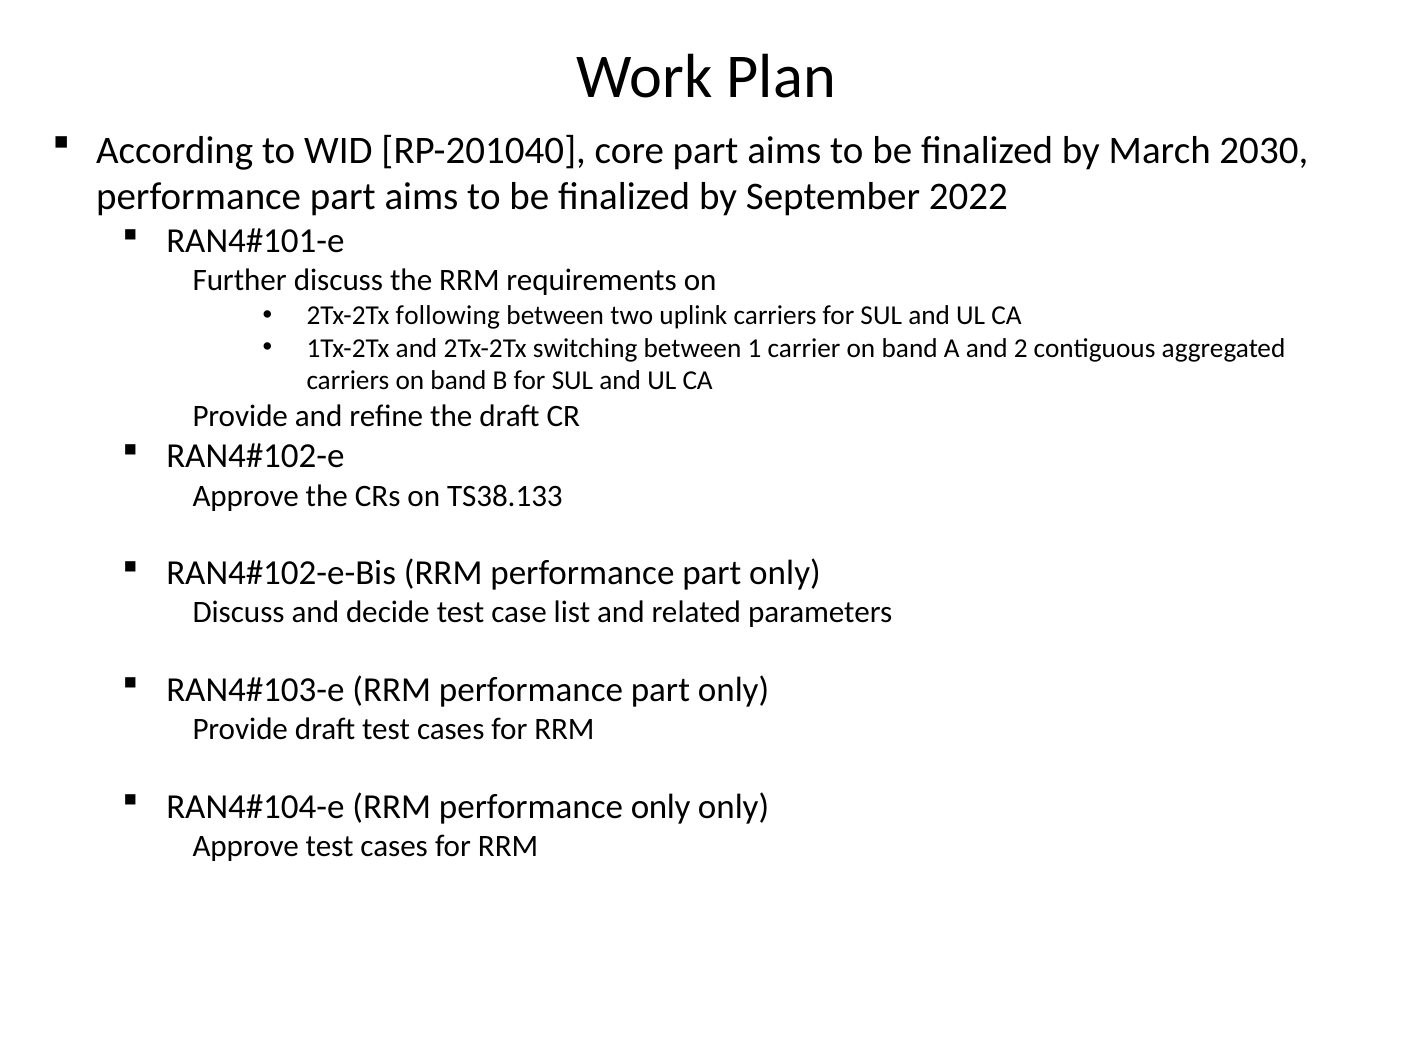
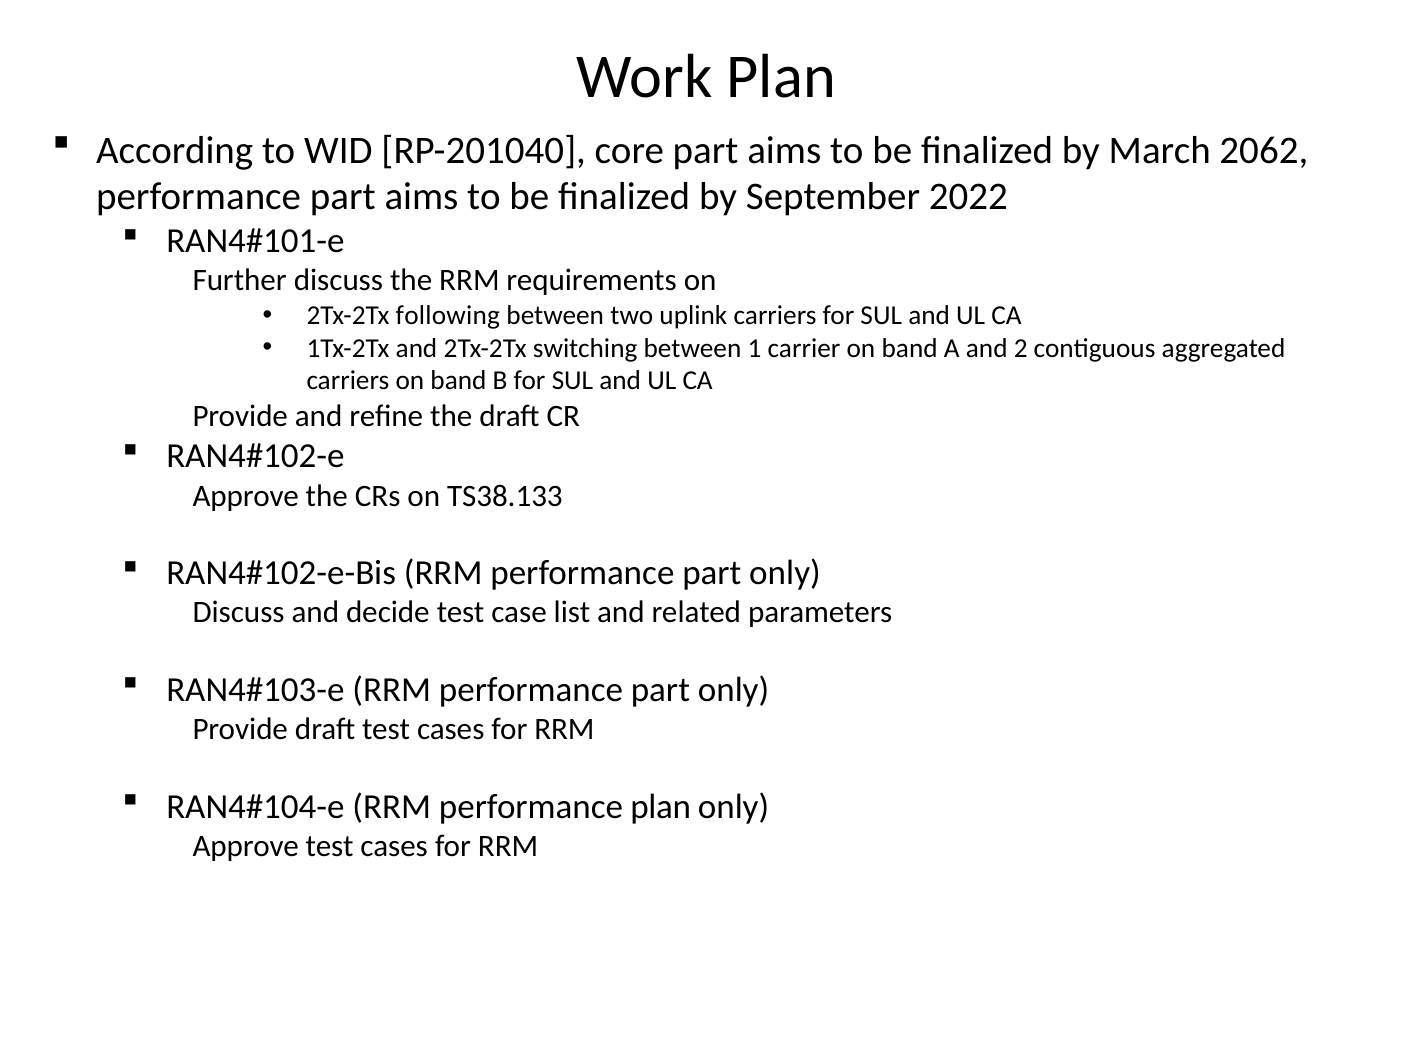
2030: 2030 -> 2062
performance only: only -> plan
